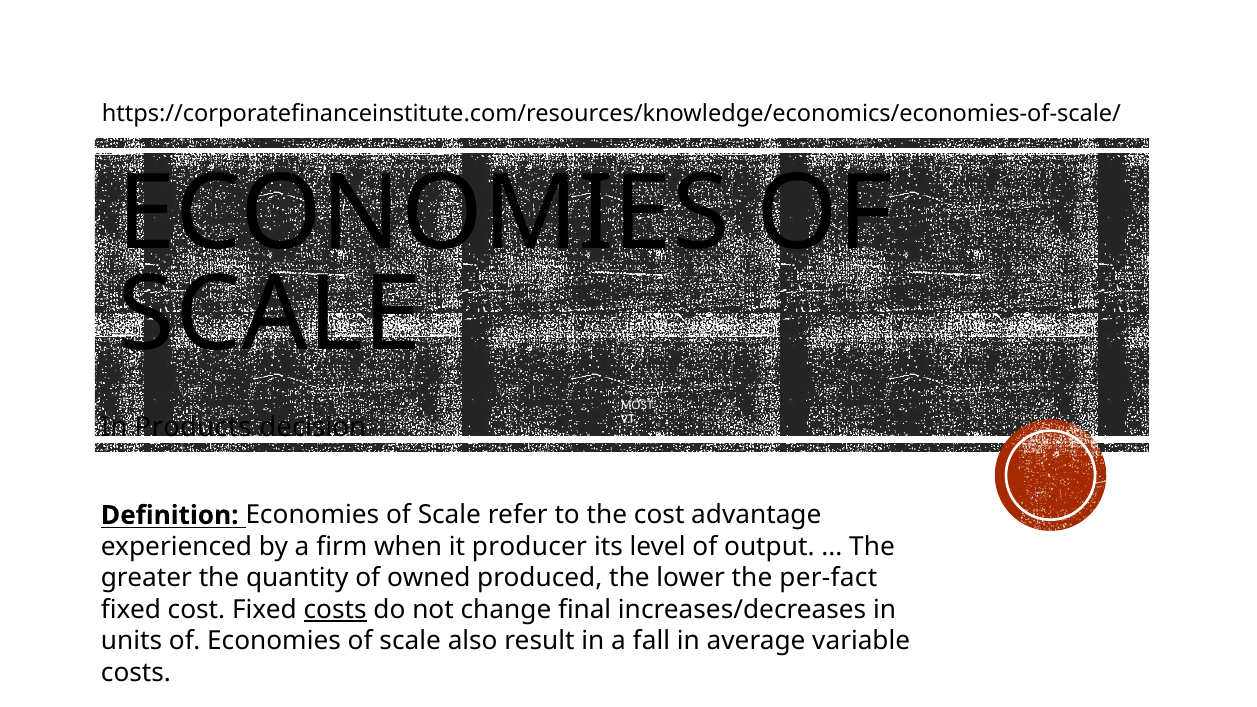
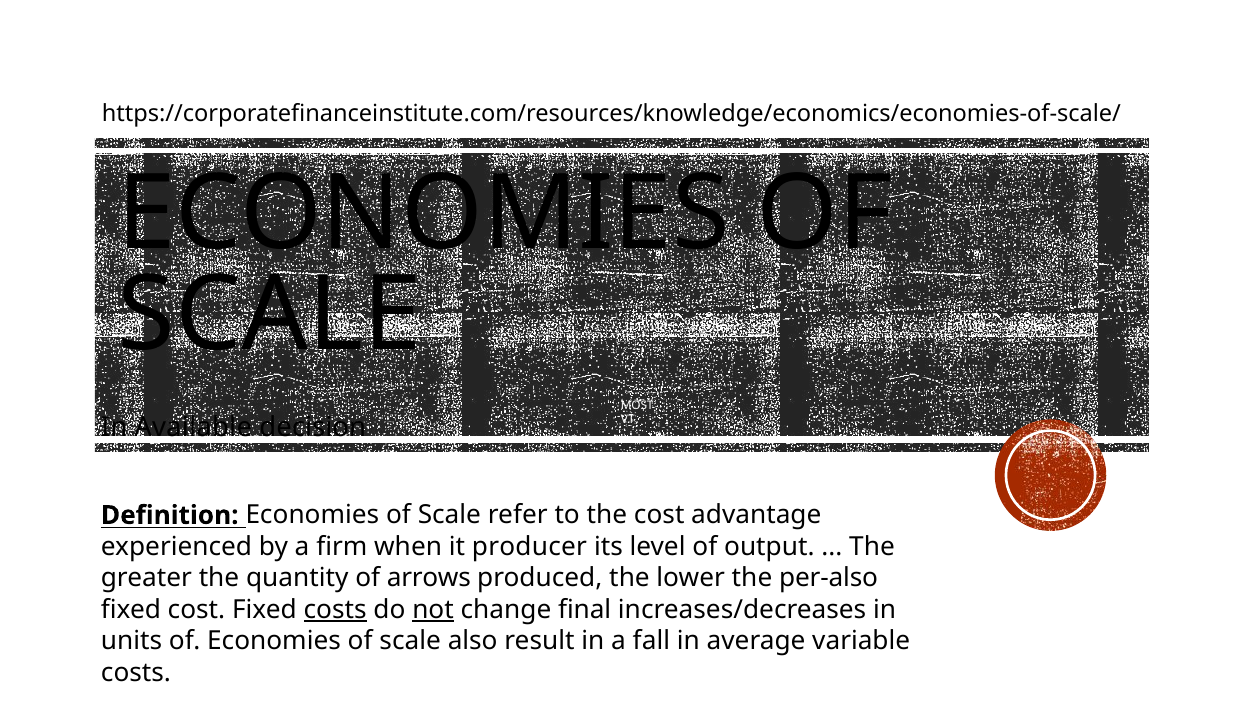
Products: Products -> Available
owned: owned -> arrows
per-fact: per-fact -> per-also
not underline: none -> present
